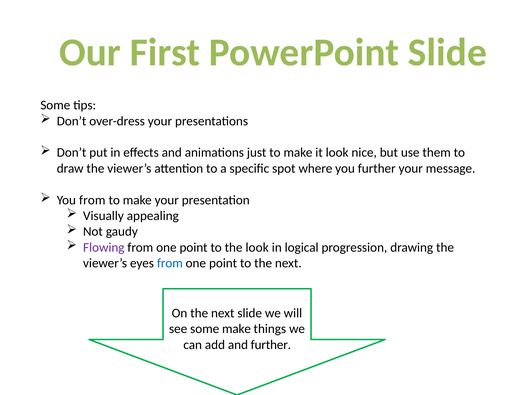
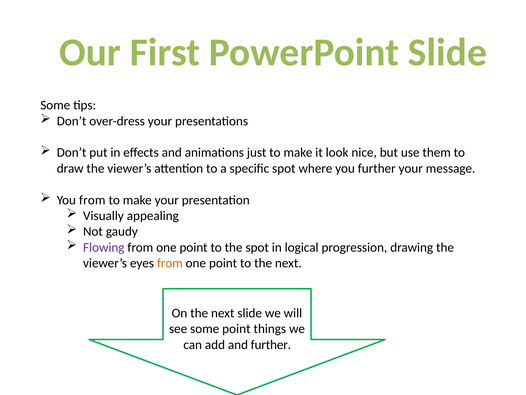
the look: look -> spot
from at (170, 263) colour: blue -> orange
some make: make -> point
